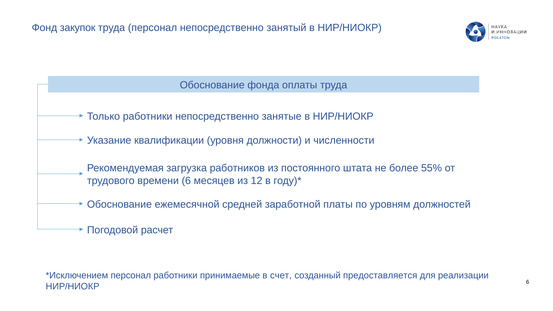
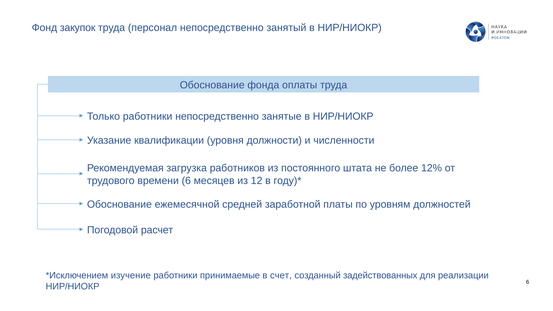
55%: 55% -> 12%
персонал at (131, 275): персонал -> изучение
предоставляется: предоставляется -> задействованных
